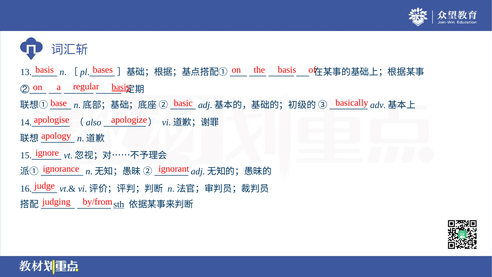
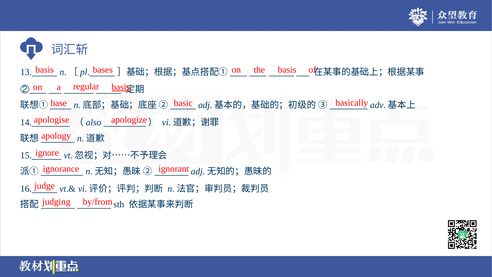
sth underline: present -> none
